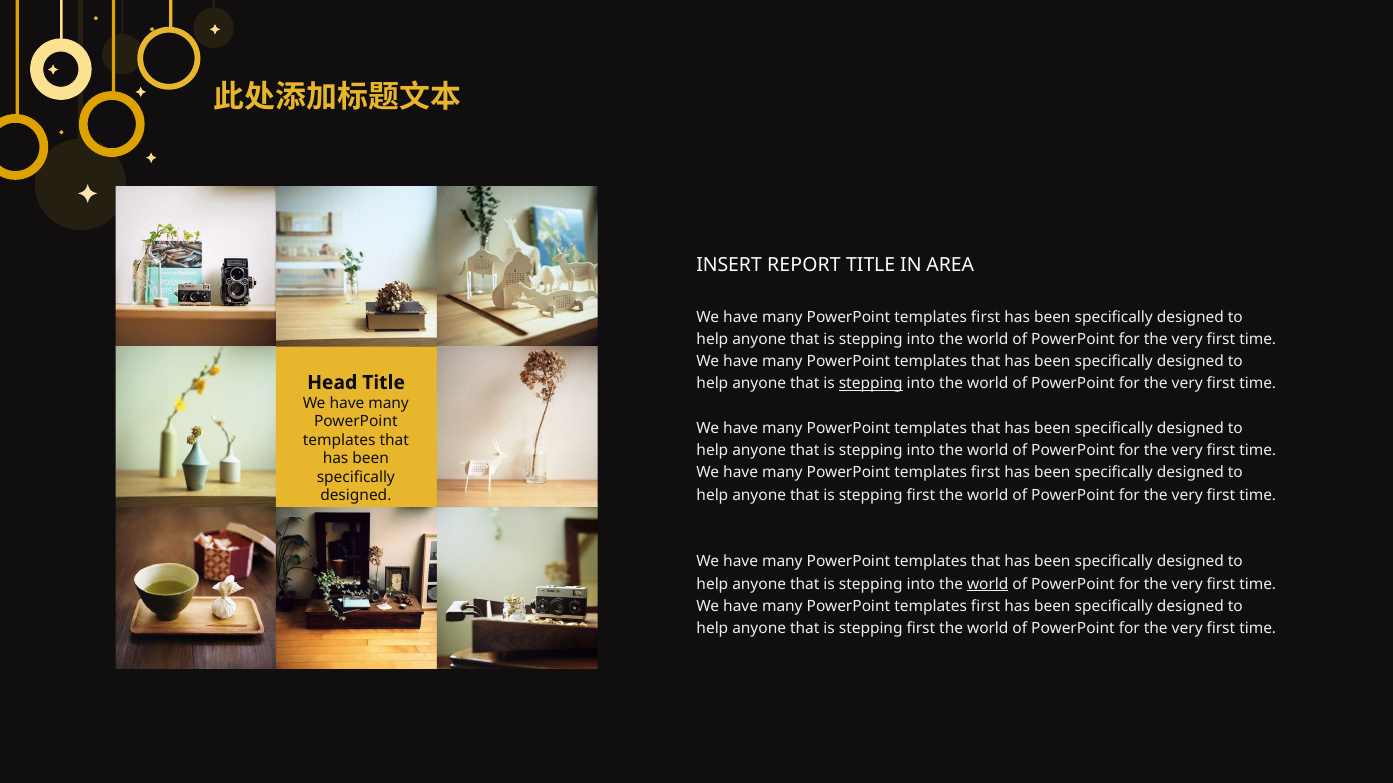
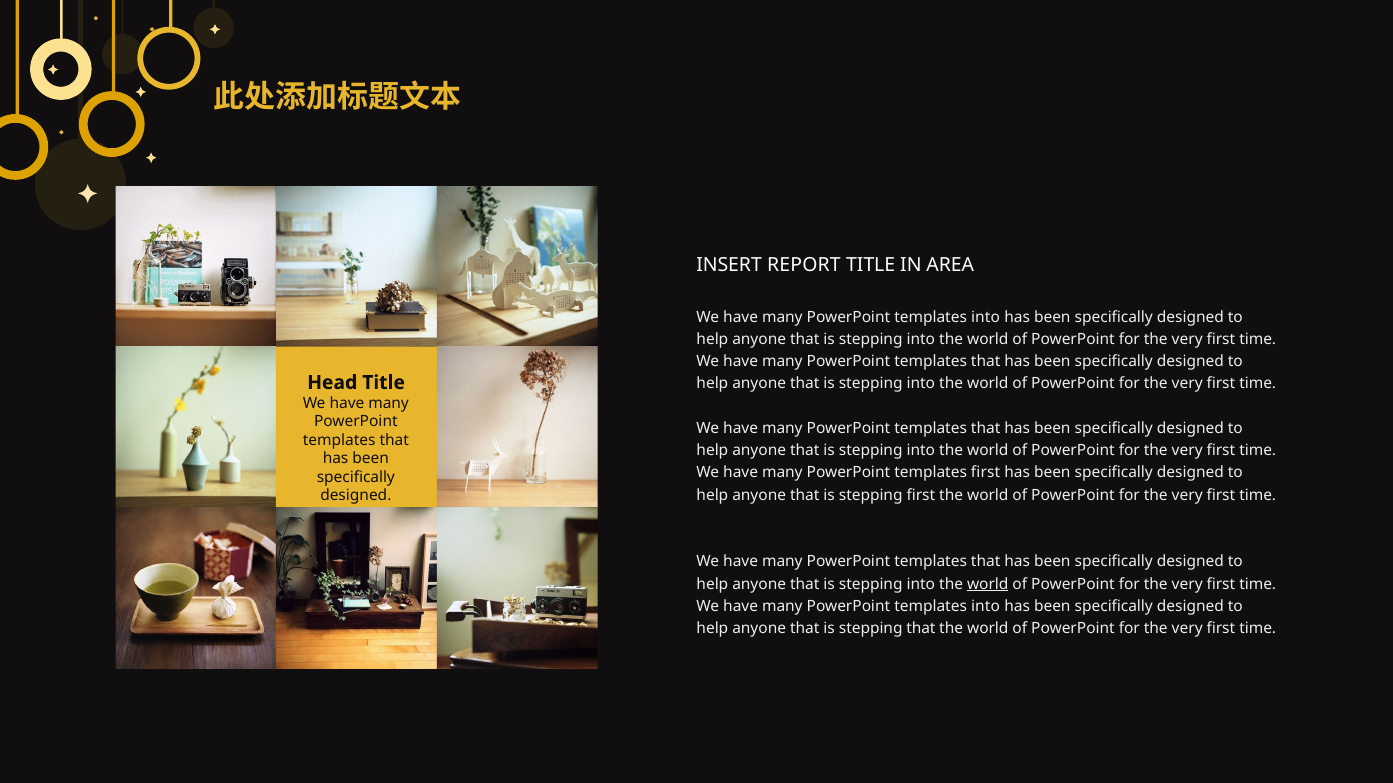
first at (986, 317): first -> into
stepping at (871, 384) underline: present -> none
first at (986, 607): first -> into
first at (921, 629): first -> that
